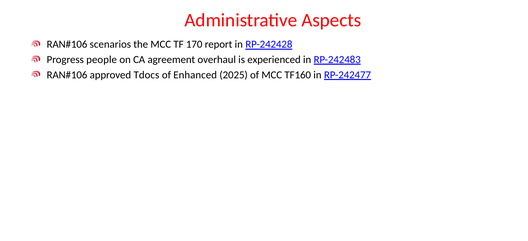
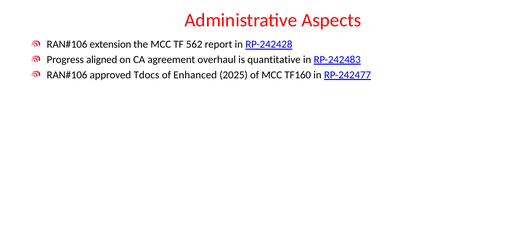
scenarios: scenarios -> extension
170: 170 -> 562
people: people -> aligned
experienced: experienced -> quantitative
